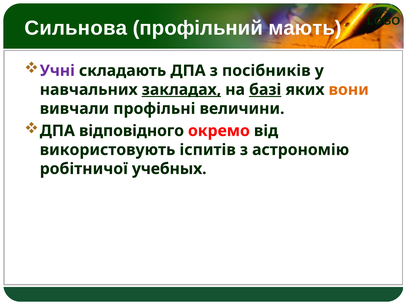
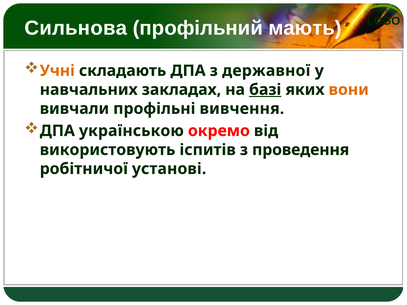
Учні colour: purple -> orange
посібників: посібників -> державної
закладах underline: present -> none
величини: величини -> вивчення
відповідного: відповідного -> українською
астрономію: астрономію -> проведення
учебных: учебных -> установі
